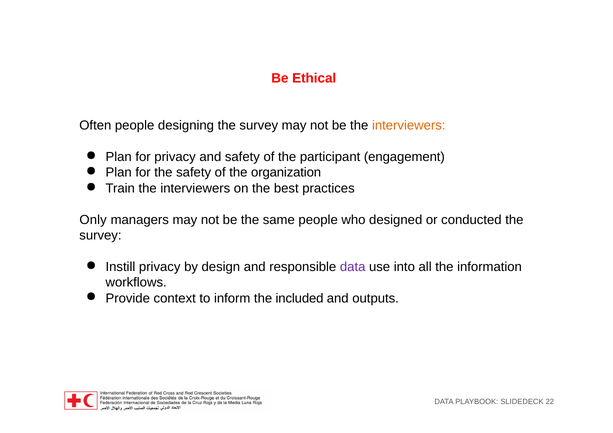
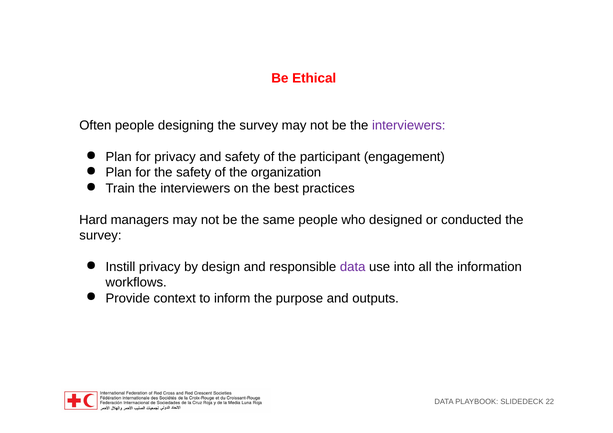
interviewers at (409, 126) colour: orange -> purple
Only: Only -> Hard
included: included -> purpose
